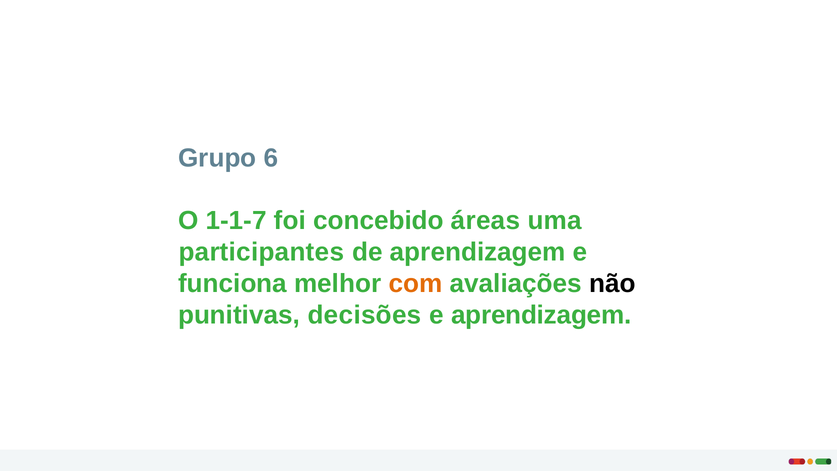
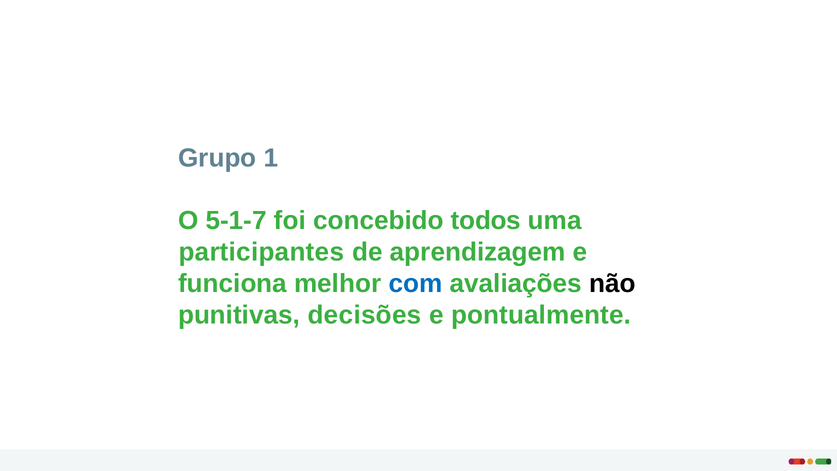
6: 6 -> 1
1-1-7: 1-1-7 -> 5-1-7
áreas: áreas -> todos
com colour: orange -> blue
e aprendizagem: aprendizagem -> pontualmente
